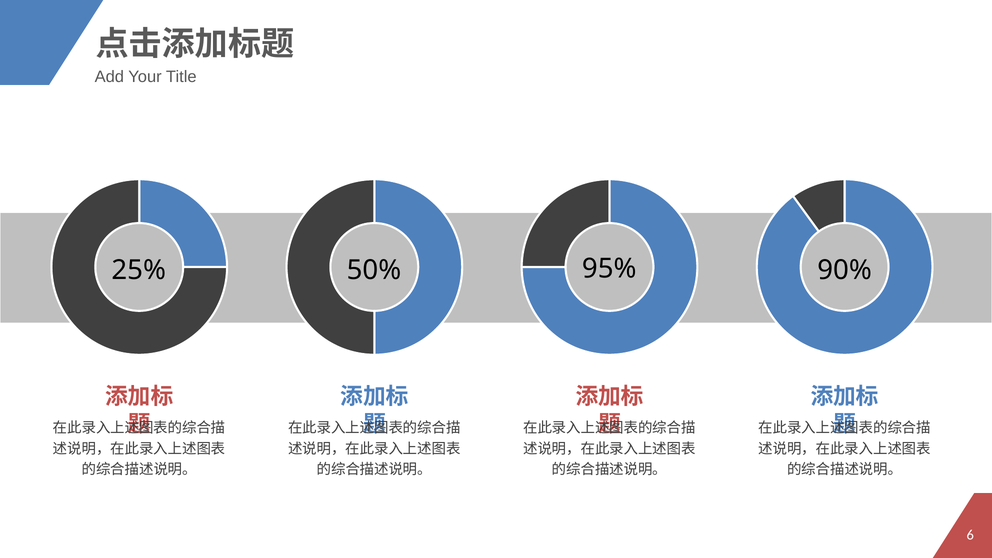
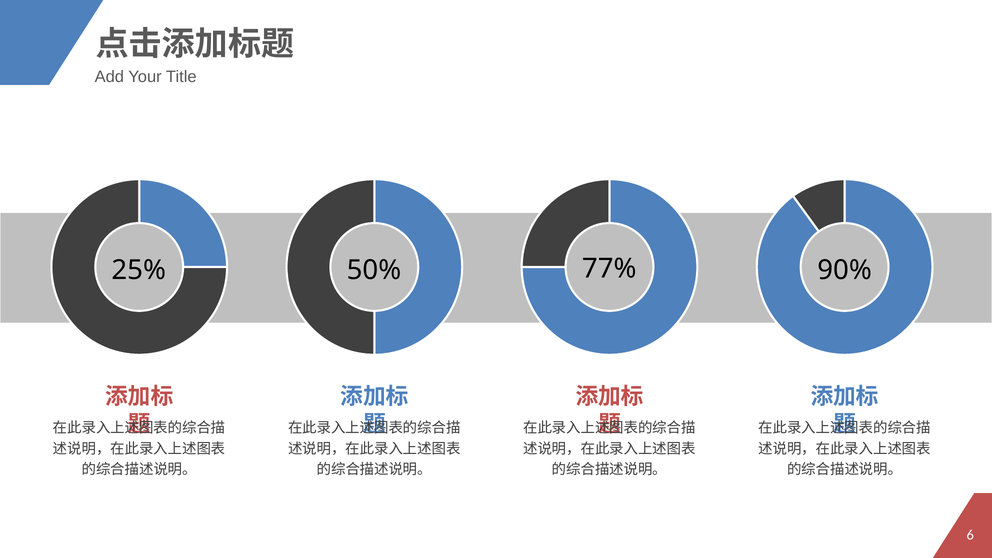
95%: 95% -> 77%
